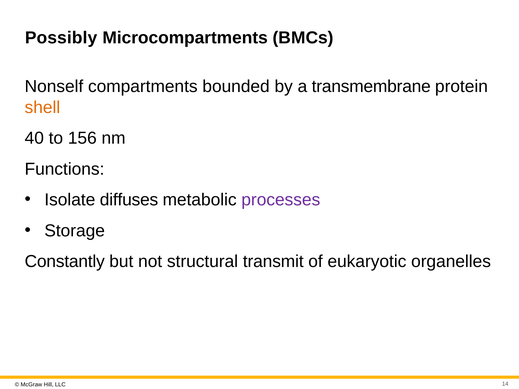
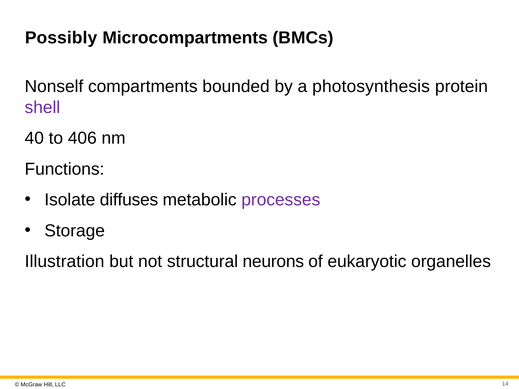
transmembrane: transmembrane -> photosynthesis
shell colour: orange -> purple
156: 156 -> 406
Constantly: Constantly -> Illustration
transmit: transmit -> neurons
